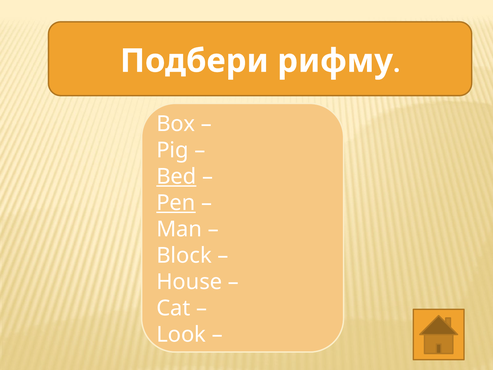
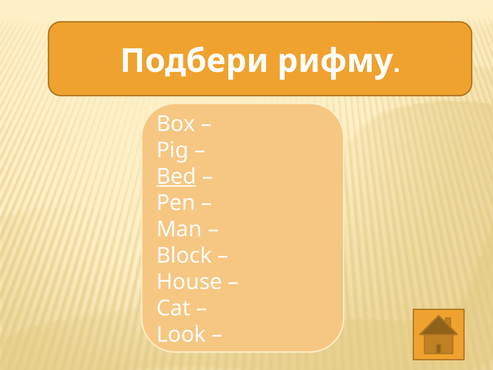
Pen underline: present -> none
